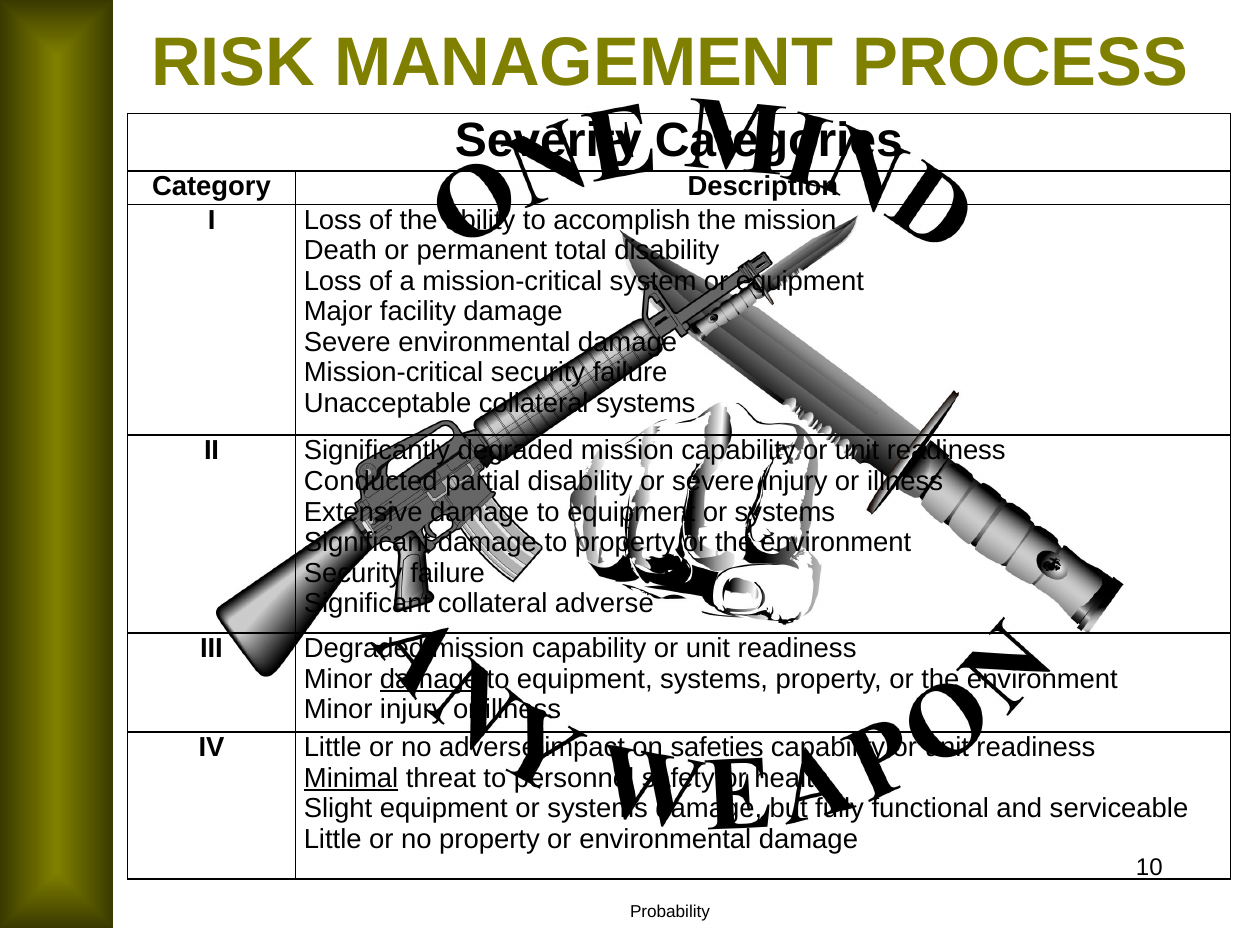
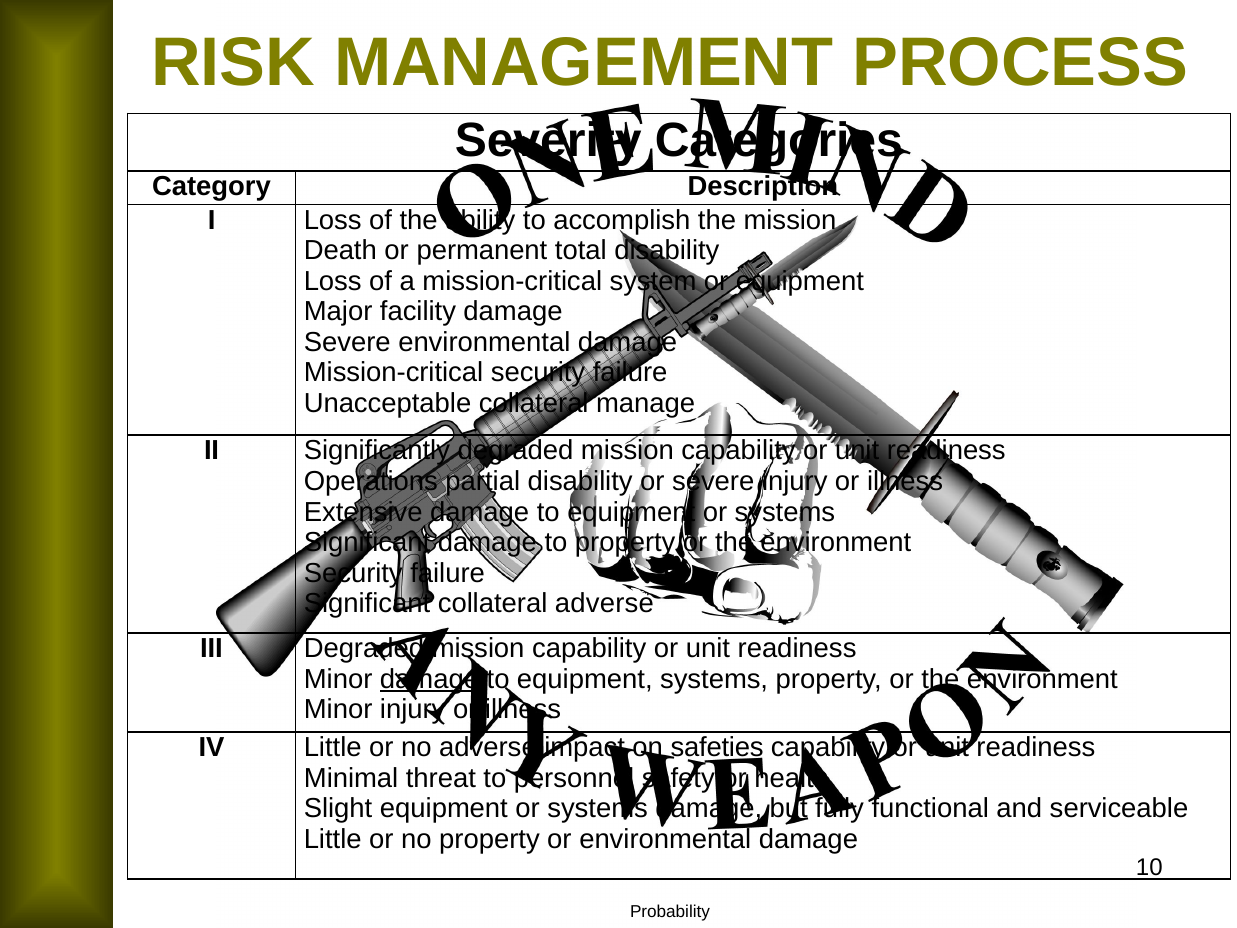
collateral systems: systems -> manage
Conducted: Conducted -> Operations
Minimal underline: present -> none
